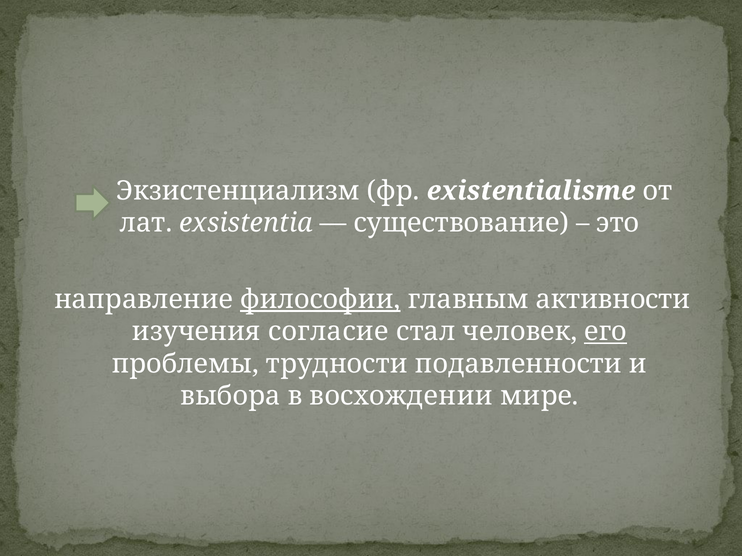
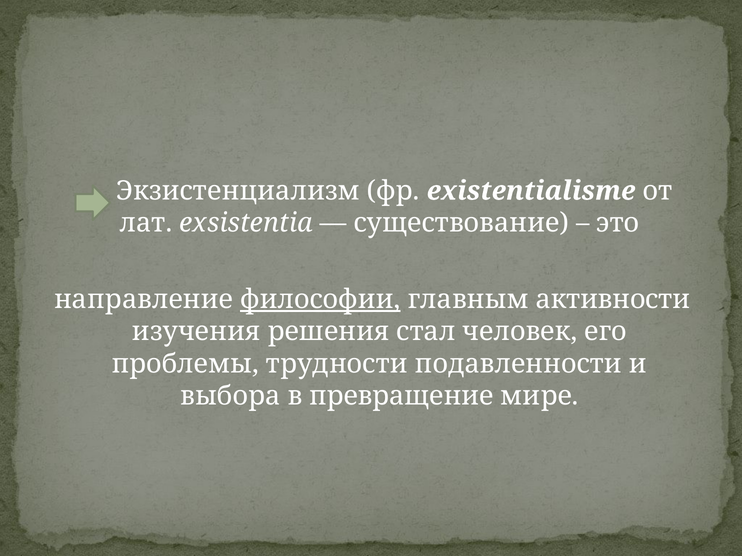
согласие: согласие -> решения
его underline: present -> none
восхождении: восхождении -> превращение
